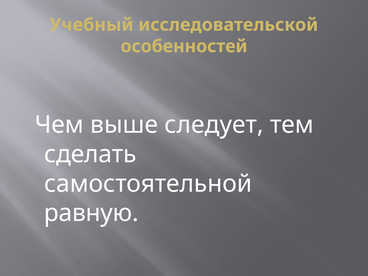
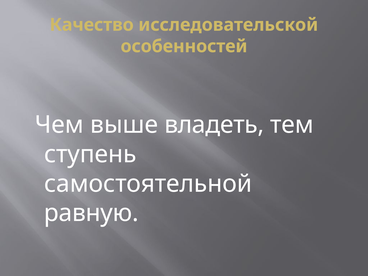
Учебный: Учебный -> Качество
следует: следует -> владеть
сделать: сделать -> ступень
